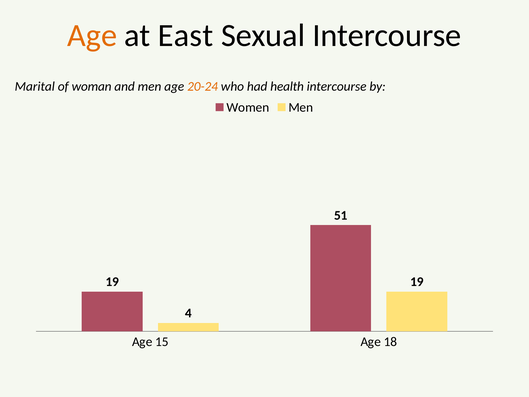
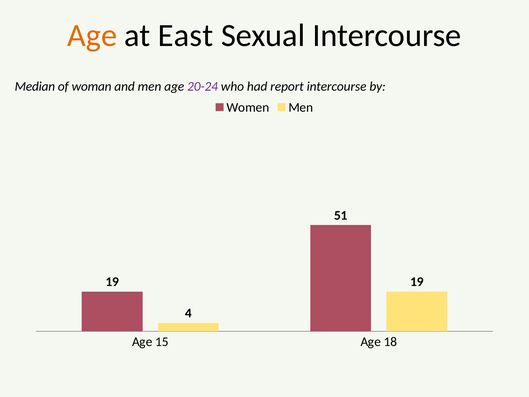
Marital: Marital -> Median
20-24 colour: orange -> purple
health: health -> report
